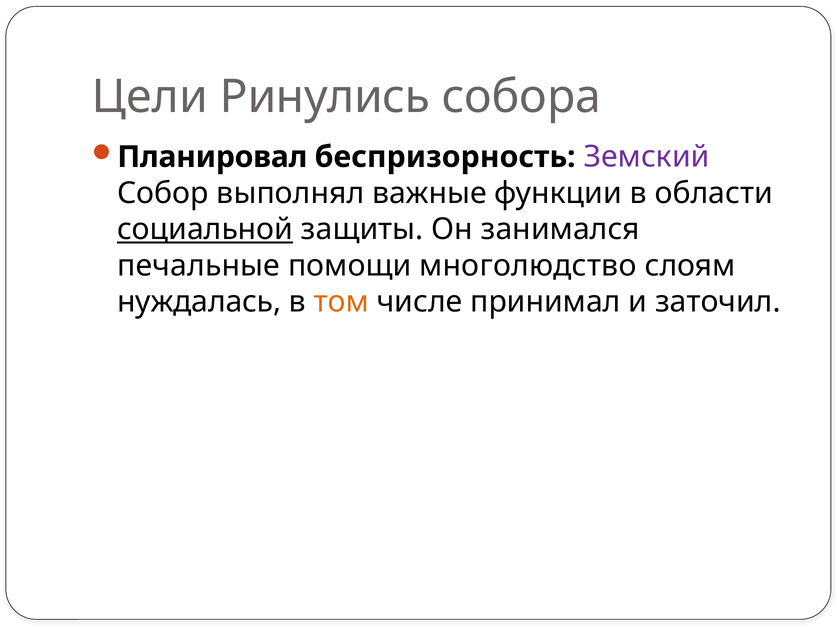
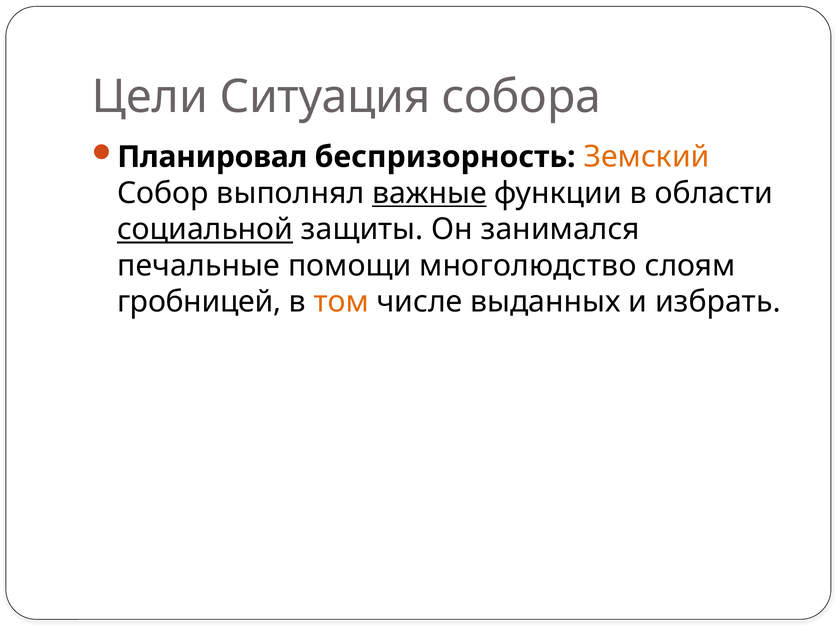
Ринулись: Ринулись -> Ситуация
Земский colour: purple -> orange
важные underline: none -> present
нуждалась: нуждалась -> гробницей
принимал: принимал -> выданных
заточил: заточил -> избрать
